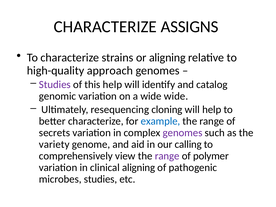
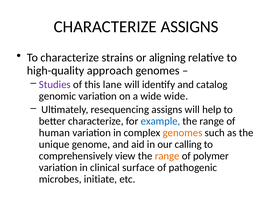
this help: help -> lane
resequencing cloning: cloning -> assigns
secrets: secrets -> human
genomes at (183, 133) colour: purple -> orange
variety: variety -> unique
range at (167, 156) colour: purple -> orange
clinical aligning: aligning -> surface
microbes studies: studies -> initiate
